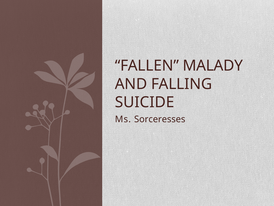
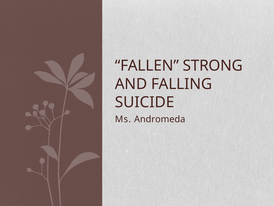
MALADY: MALADY -> STRONG
Sorceresses: Sorceresses -> Andromeda
